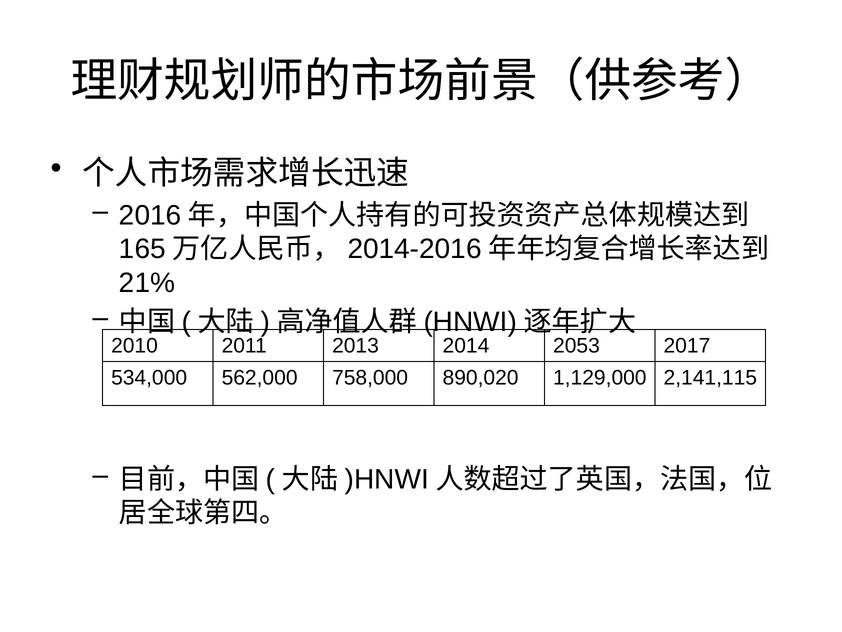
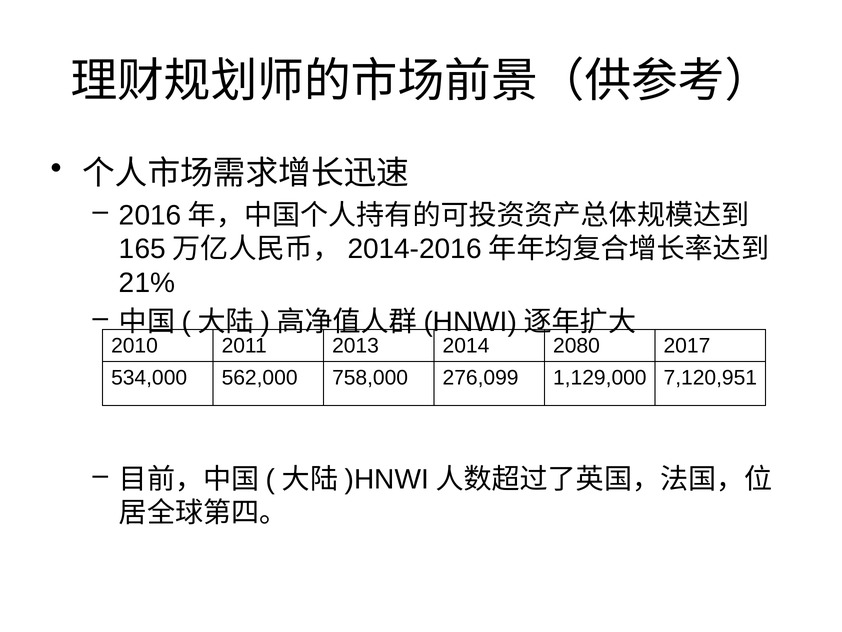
2053: 2053 -> 2080
890,020: 890,020 -> 276,099
2,141,115: 2,141,115 -> 7,120,951
